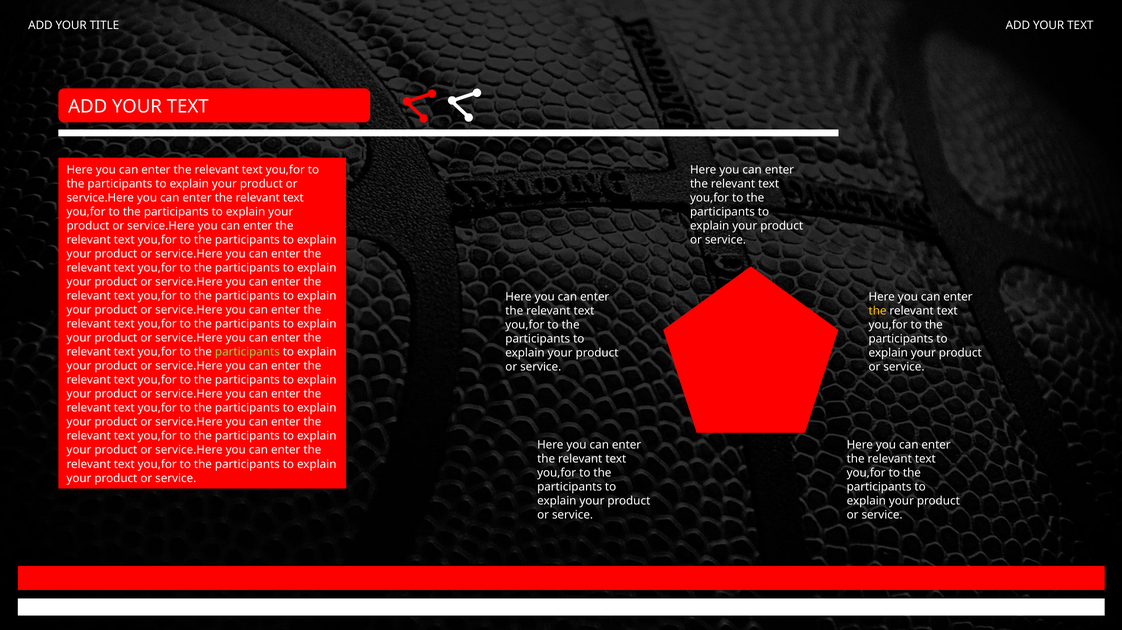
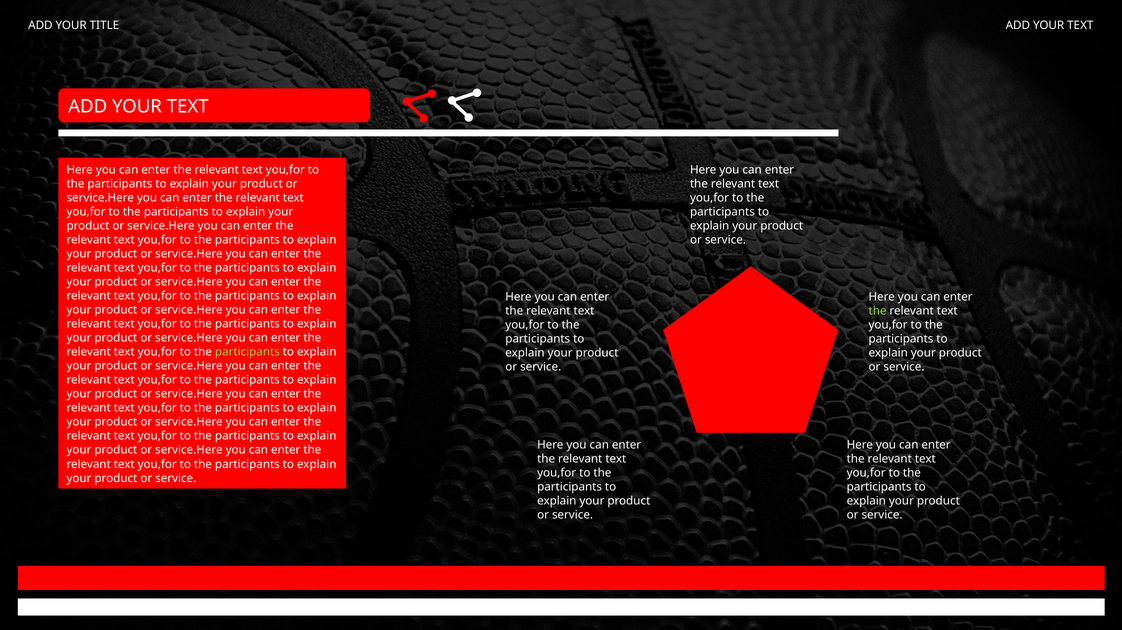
the at (878, 311) colour: yellow -> light green
